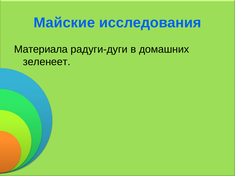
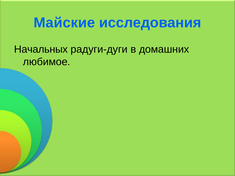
Материала: Материала -> Начальных
зеленеет: зеленеет -> любимое
